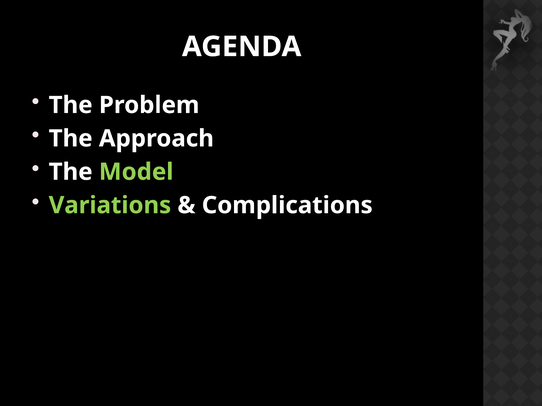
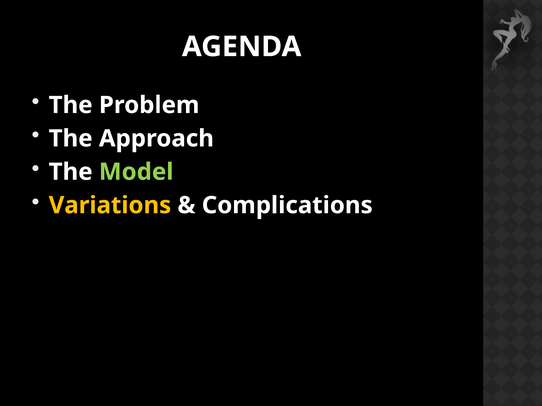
Variations colour: light green -> yellow
